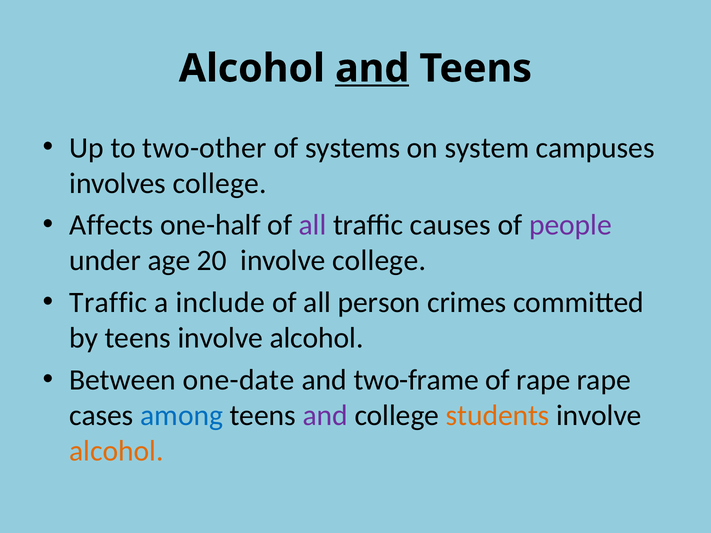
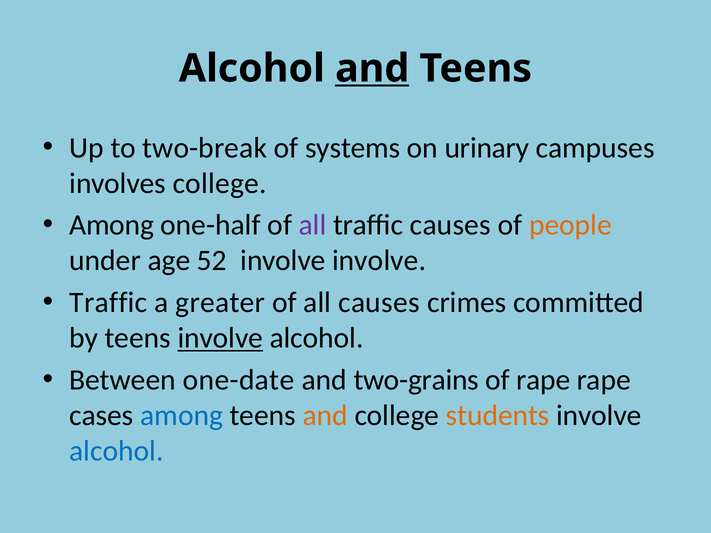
two-other: two-other -> two-break
system: system -> urinary
Affects at (111, 225): Affects -> Among
people colour: purple -> orange
20: 20 -> 52
involve college: college -> involve
include: include -> greater
all person: person -> causes
involve at (220, 338) underline: none -> present
two-frame: two-frame -> two-grains
and at (325, 416) colour: purple -> orange
alcohol at (116, 451) colour: orange -> blue
